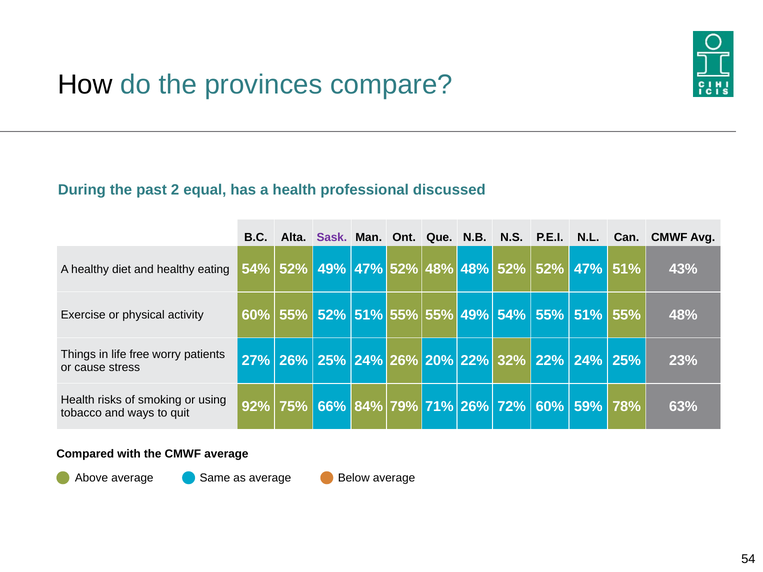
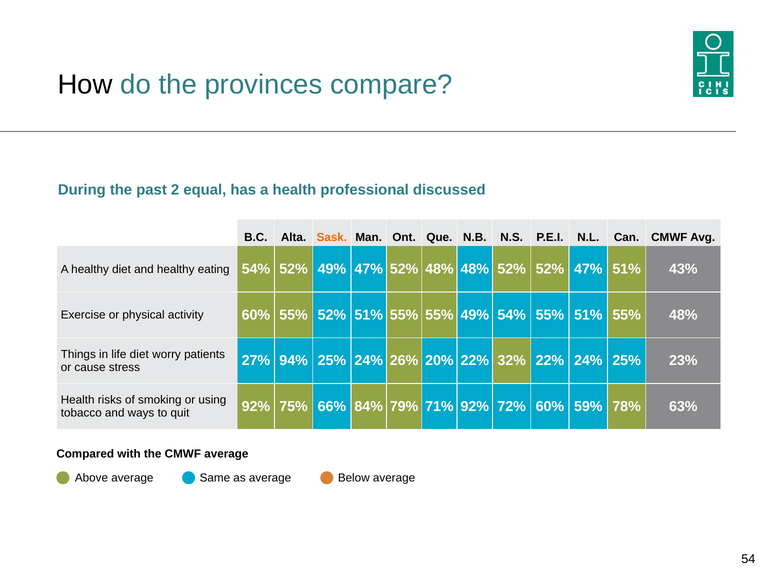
Sask colour: purple -> orange
life free: free -> diet
27% 26%: 26% -> 94%
71% 26%: 26% -> 92%
